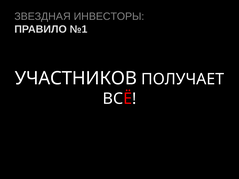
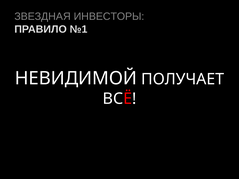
УЧАСТНИКОВ: УЧАСТНИКОВ -> НЕВИДИМОЙ
